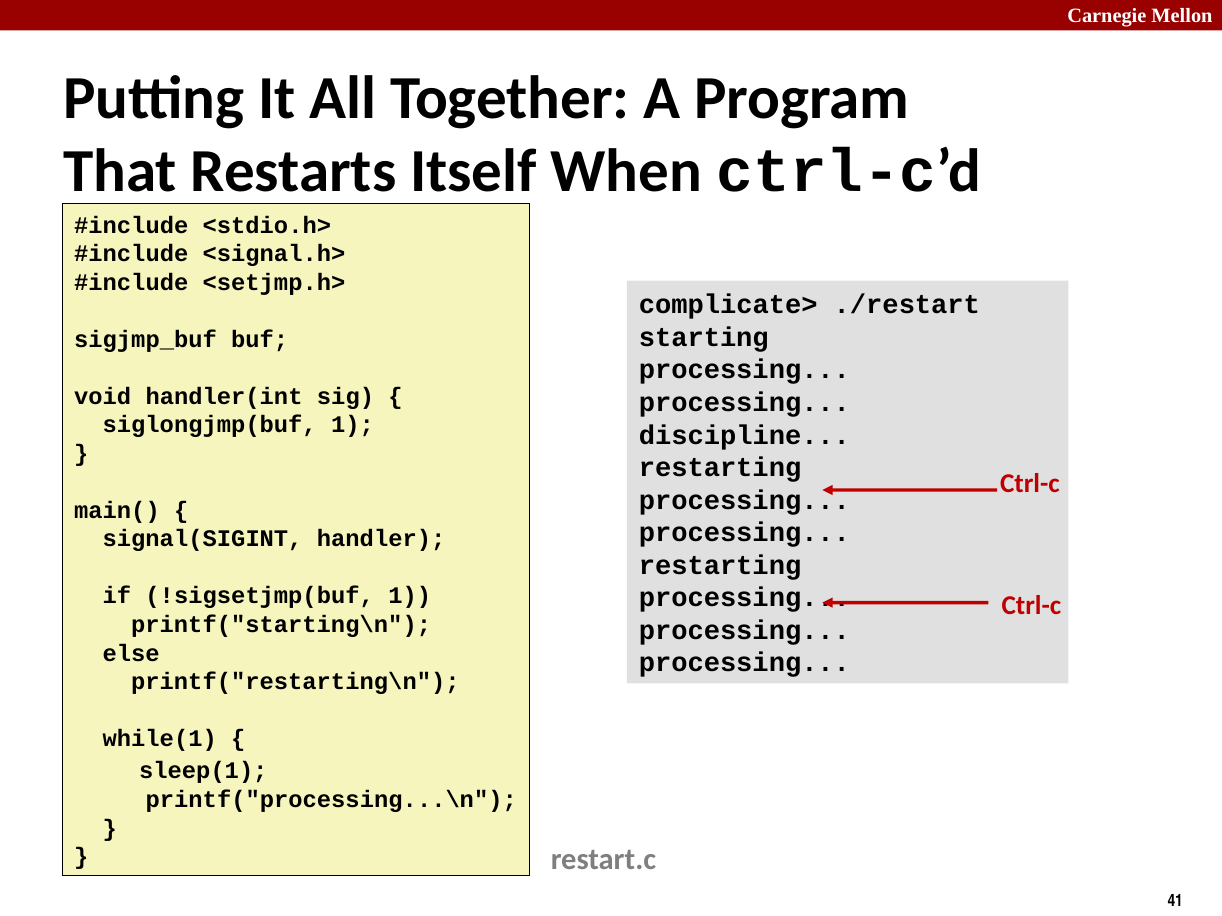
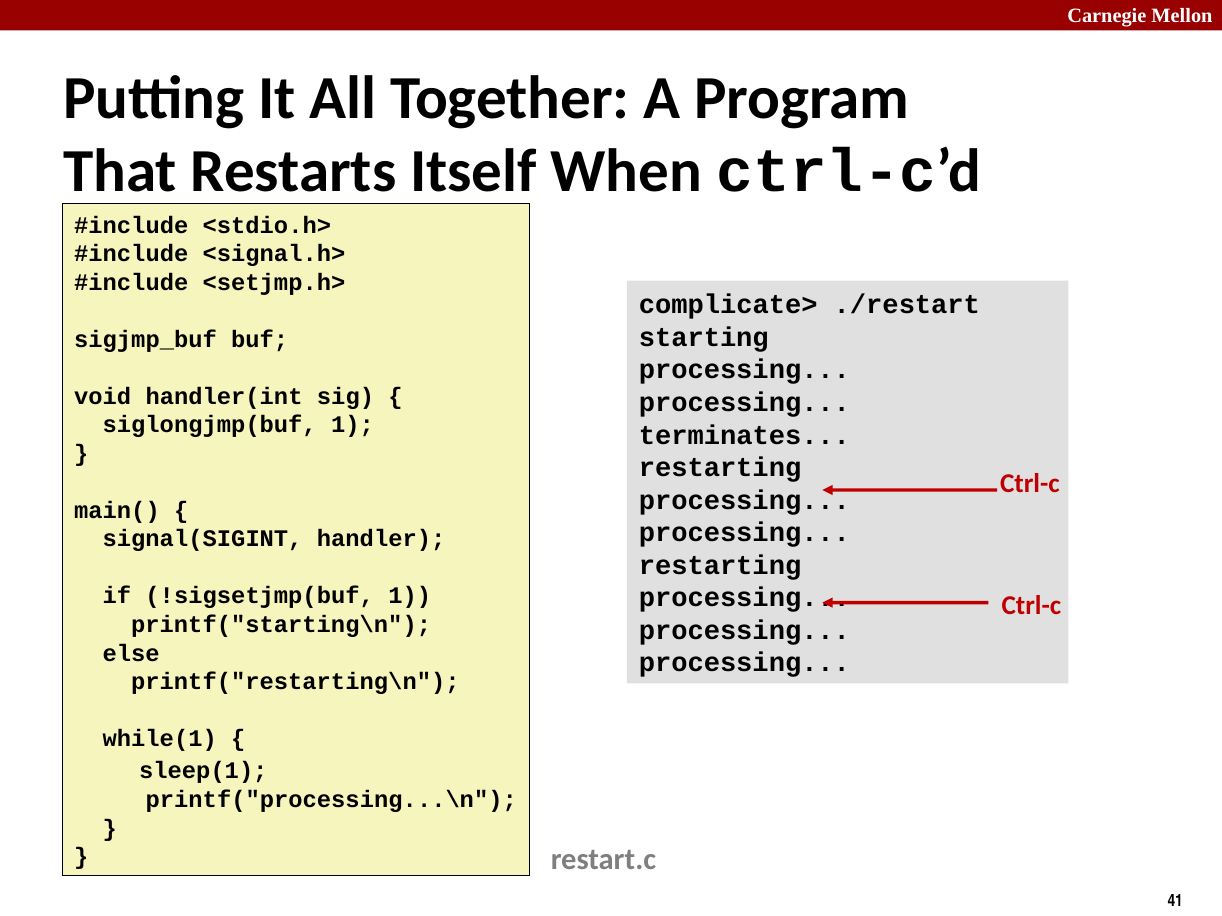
discipline: discipline -> terminates
